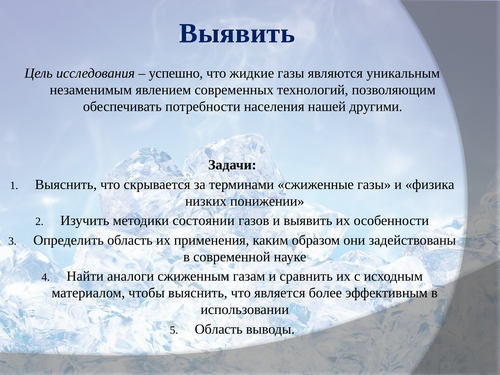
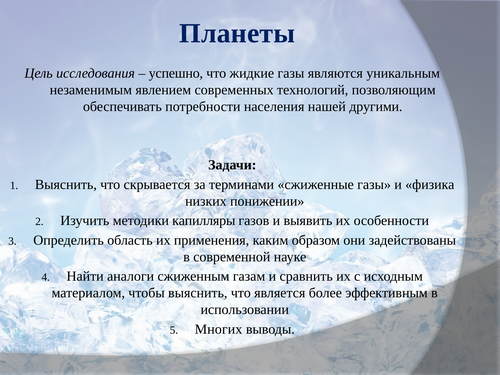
Выявить at (237, 33): Выявить -> Планеты
состоянии: состоянии -> капилляры
Область at (219, 329): Область -> Многих
